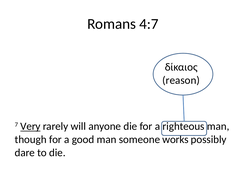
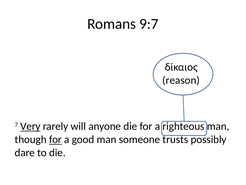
4:7: 4:7 -> 9:7
for at (55, 139) underline: none -> present
works: works -> trusts
